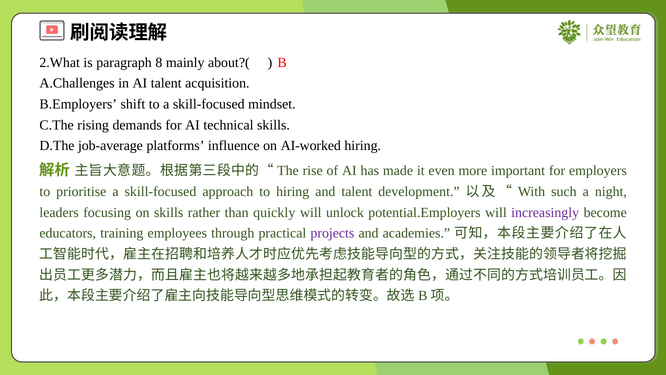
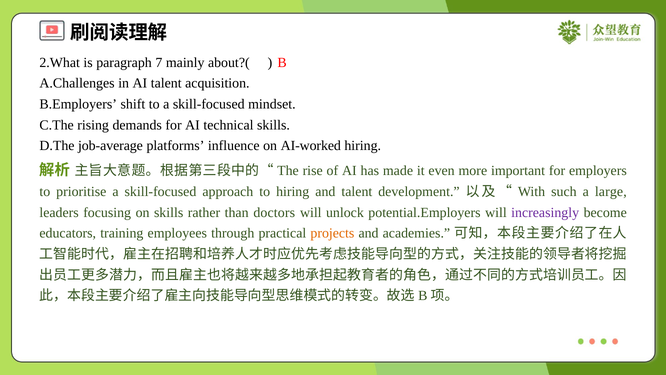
8: 8 -> 7
night: night -> large
quickly: quickly -> doctors
projects colour: purple -> orange
